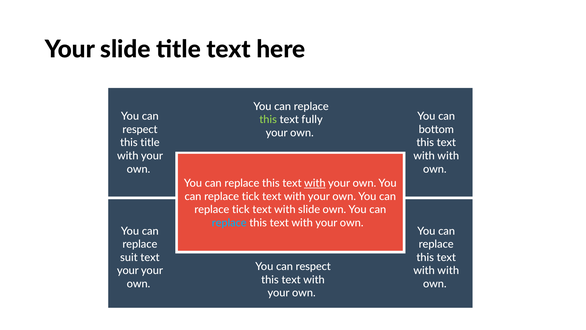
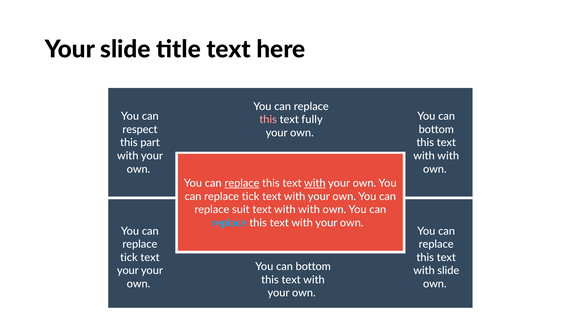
this at (268, 119) colour: light green -> pink
this title: title -> part
replace at (242, 183) underline: none -> present
tick at (241, 209): tick -> suit
slide at (309, 209): slide -> with
suit at (129, 257): suit -> tick
respect at (313, 266): respect -> bottom
with at (448, 270): with -> slide
